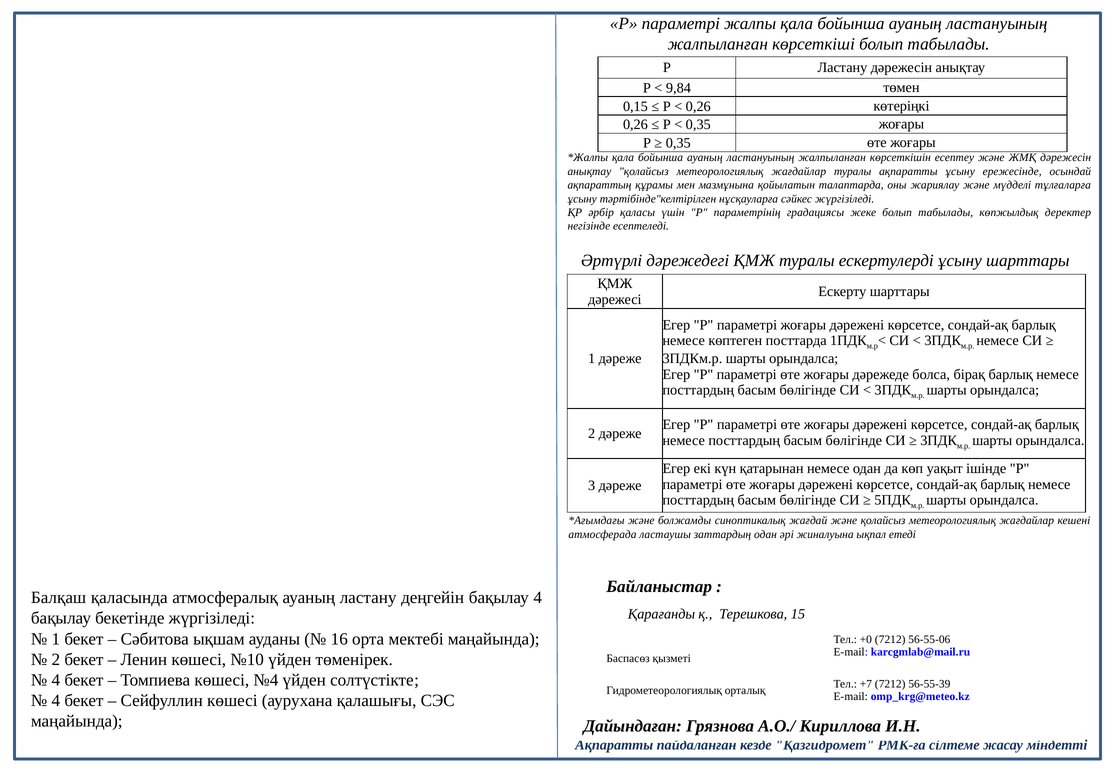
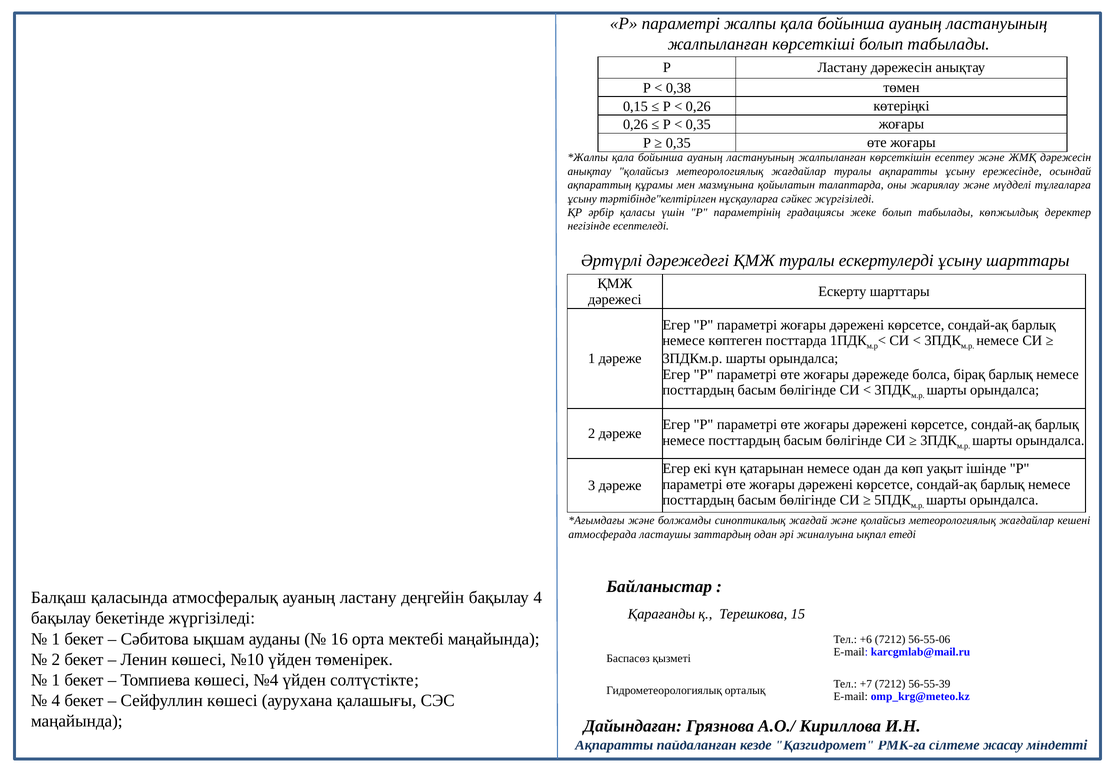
9,84: 9,84 -> 0,38
+0: +0 -> +6
4 at (56, 680): 4 -> 1
